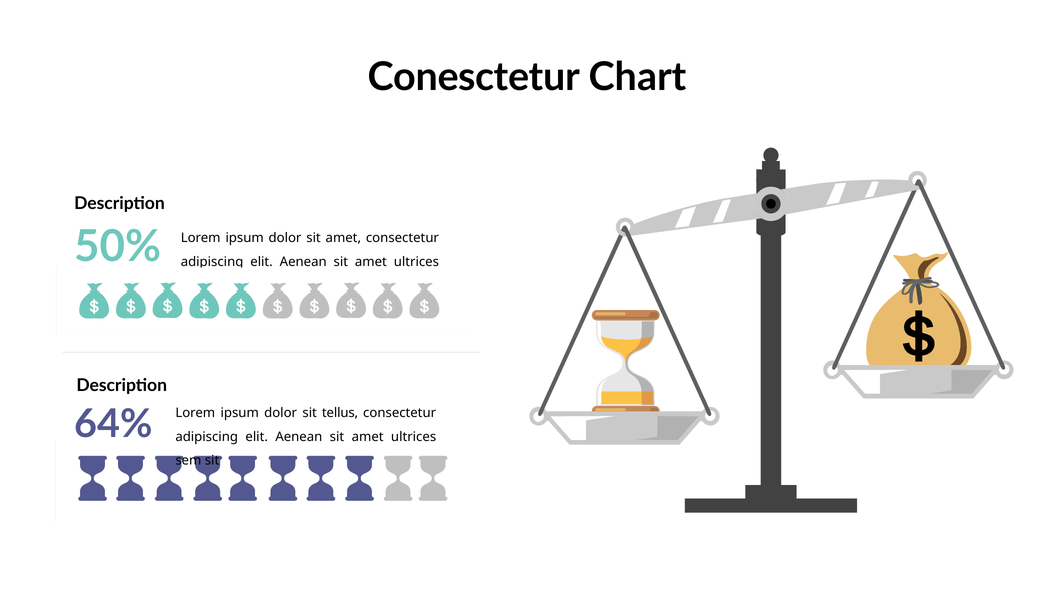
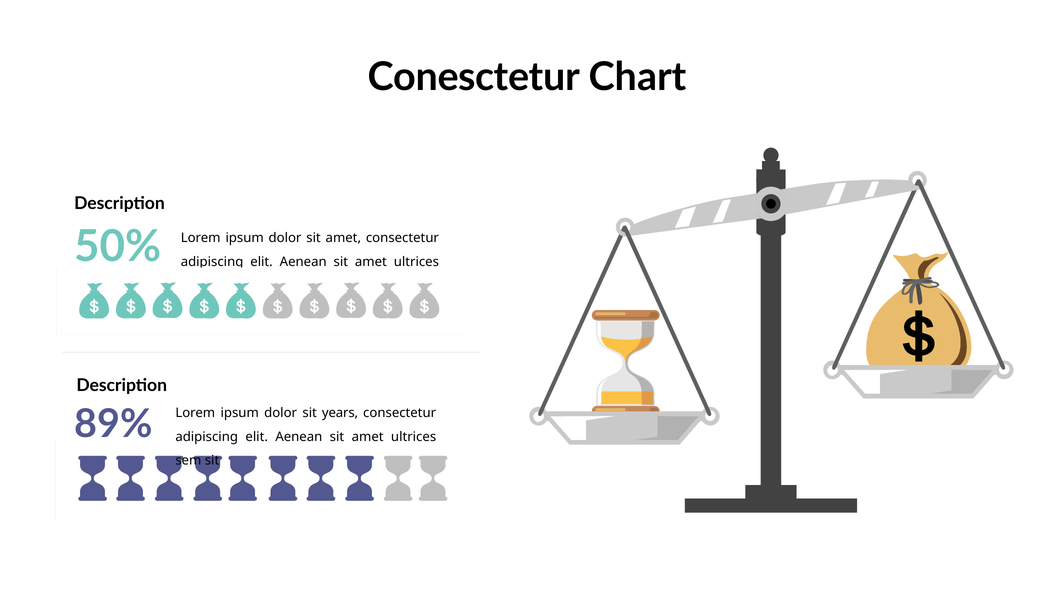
64%: 64% -> 89%
tellus: tellus -> years
